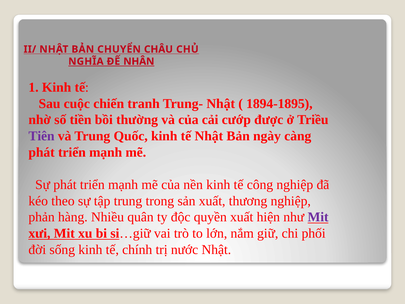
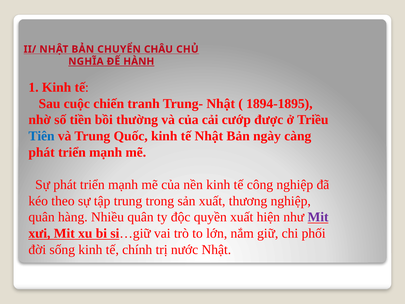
NHÂN: NHÂN -> HÀNH
Tiên colour: purple -> blue
phản at (42, 217): phản -> quân
